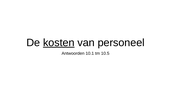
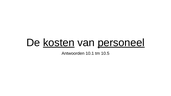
personeel underline: none -> present
